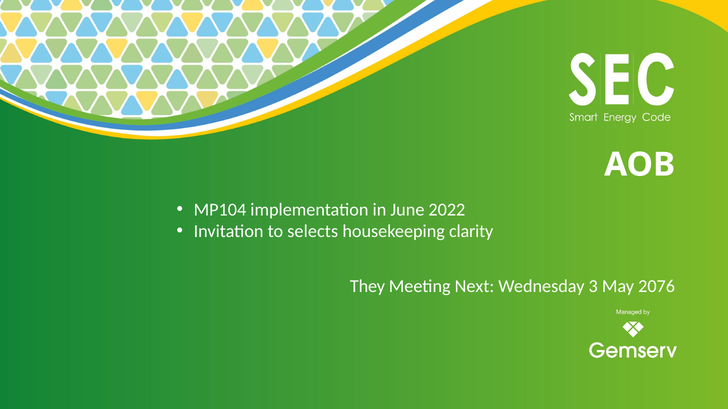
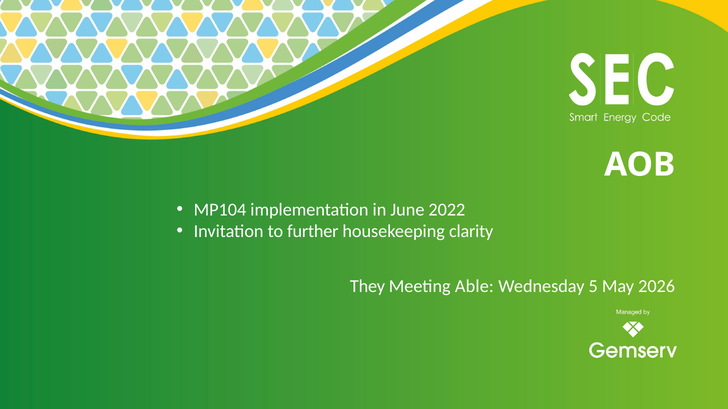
selects: selects -> further
Next: Next -> Able
3: 3 -> 5
2076: 2076 -> 2026
